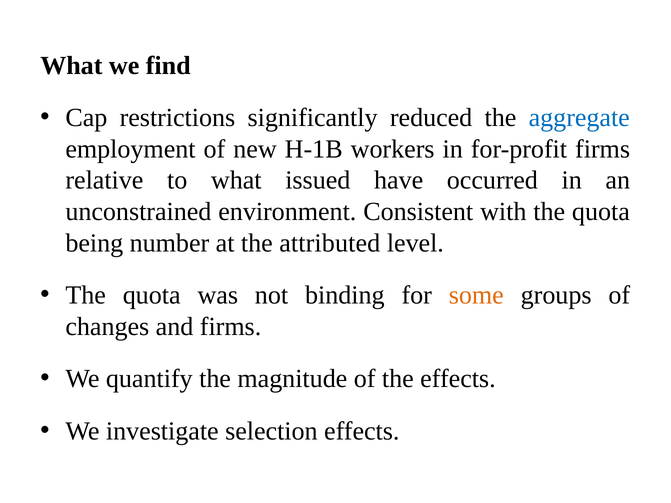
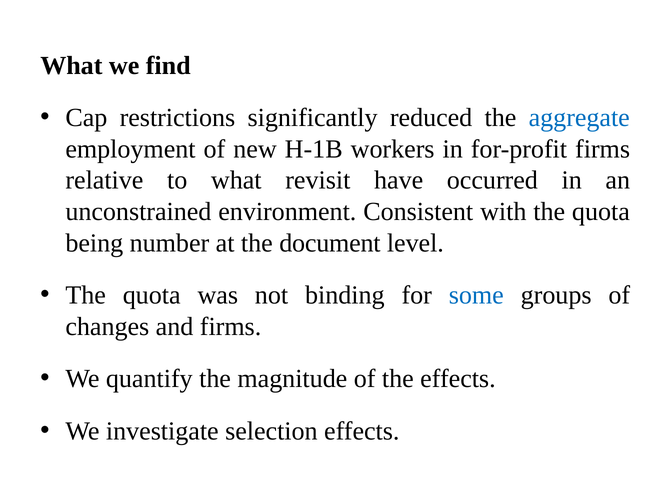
issued: issued -> revisit
attributed: attributed -> document
some colour: orange -> blue
